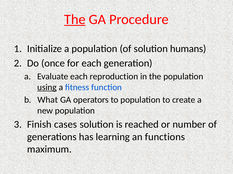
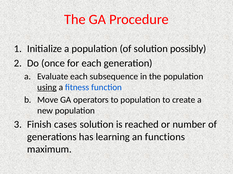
The at (75, 19) underline: present -> none
humans: humans -> possibly
reproduction: reproduction -> subsequence
What: What -> Move
